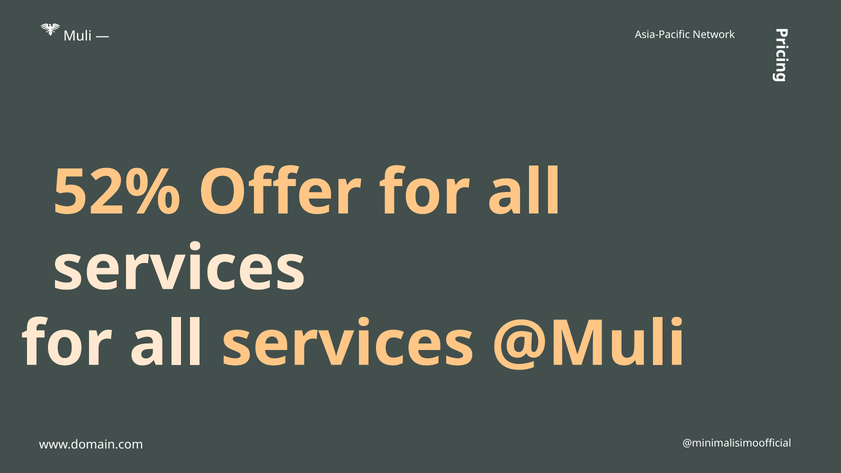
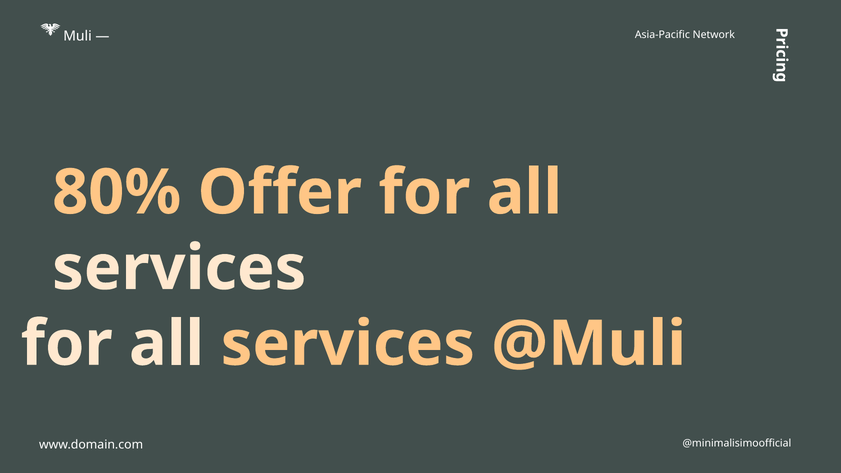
52%: 52% -> 80%
